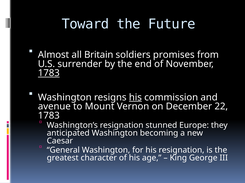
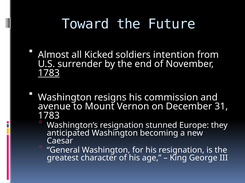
Britain: Britain -> Kicked
promises: promises -> intention
his at (135, 98) underline: present -> none
22: 22 -> 31
